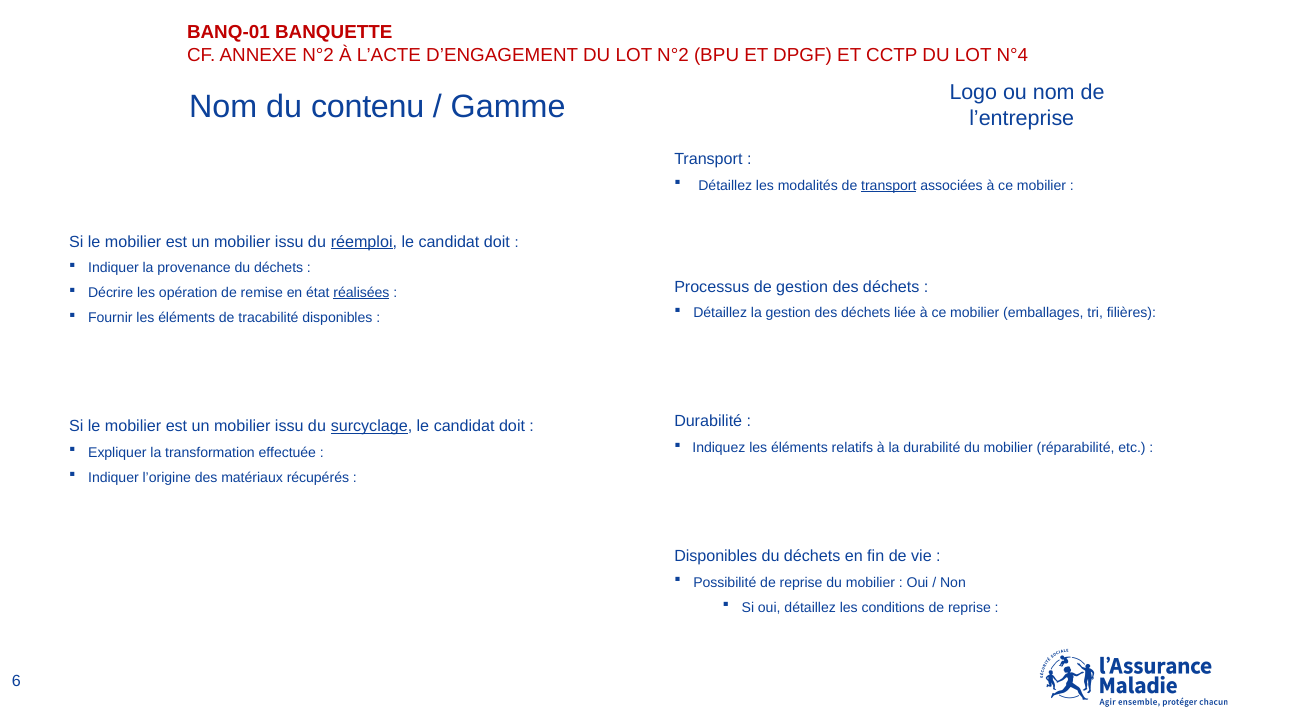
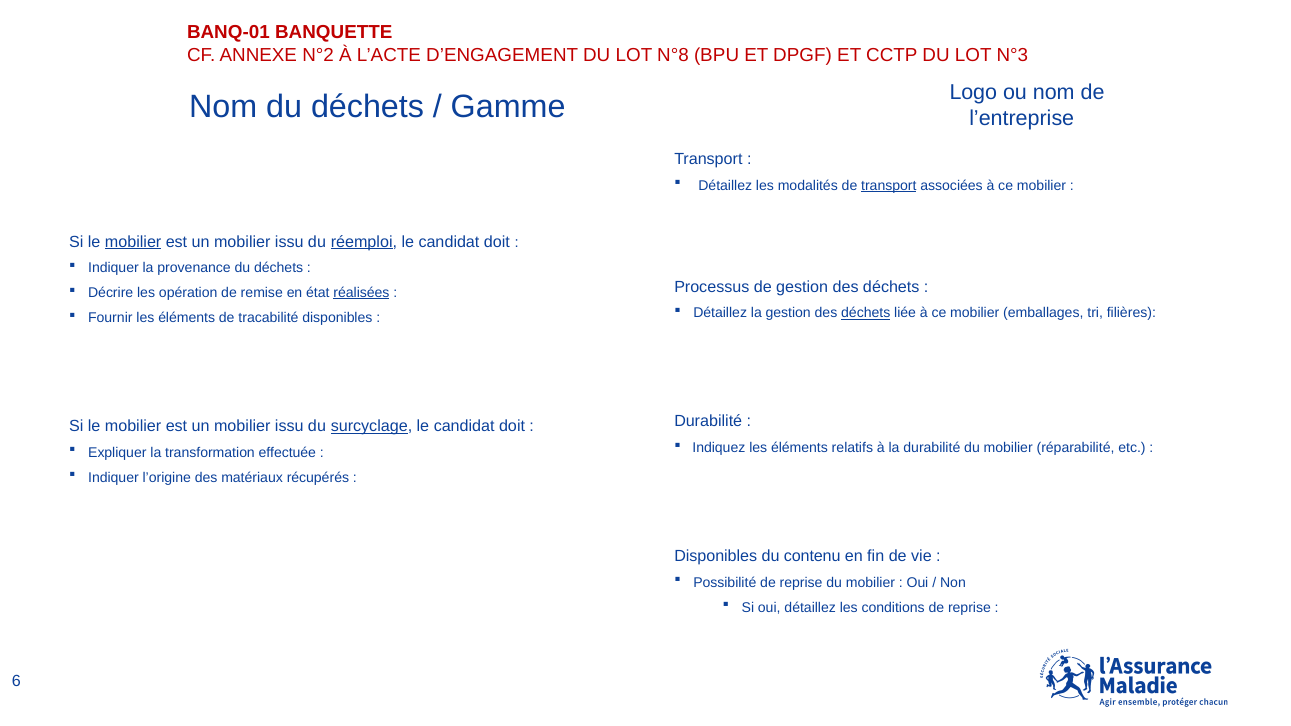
LOT N°2: N°2 -> N°8
N°4: N°4 -> N°3
Nom du contenu: contenu -> déchets
mobilier at (133, 242) underline: none -> present
déchets at (866, 313) underline: none -> present
déchets at (812, 557): déchets -> contenu
